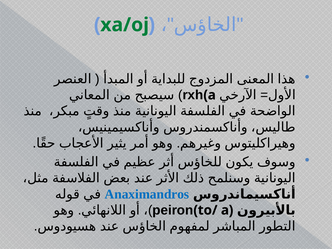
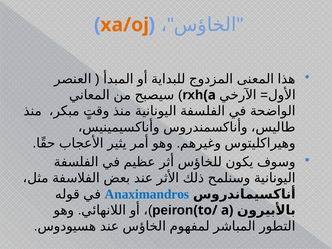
xa/oj colour: green -> orange
